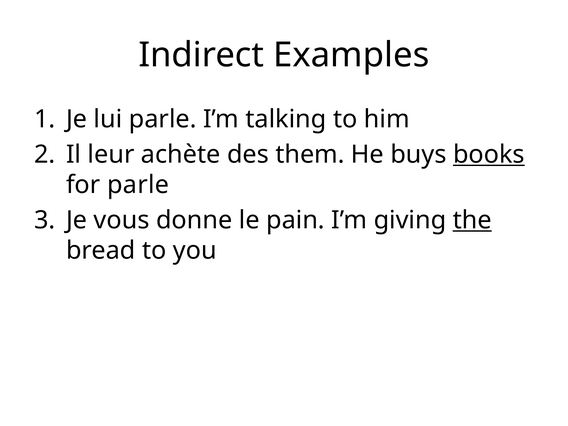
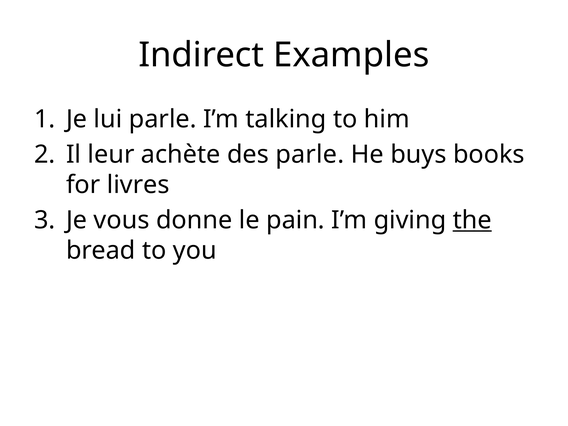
des them: them -> parle
books underline: present -> none
for parle: parle -> livres
